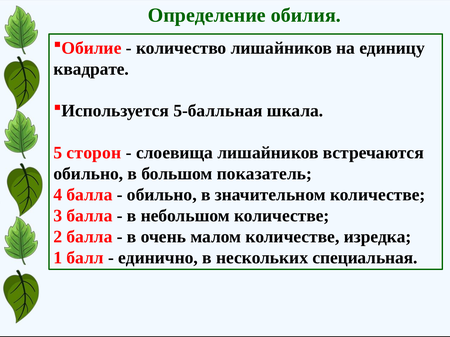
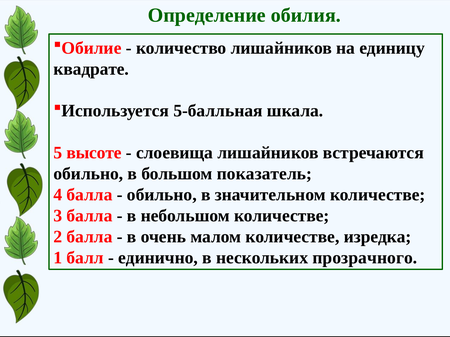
сторон: сторон -> высоте
специальная: специальная -> прозрачного
